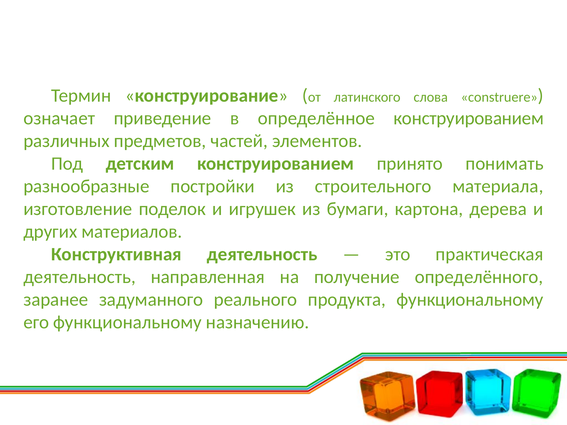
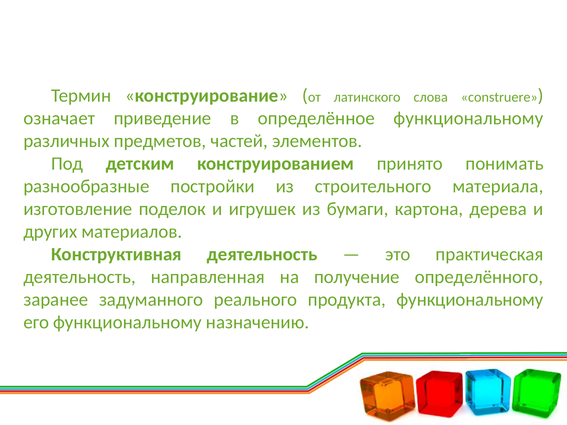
определённое конструированием: конструированием -> функциональному
